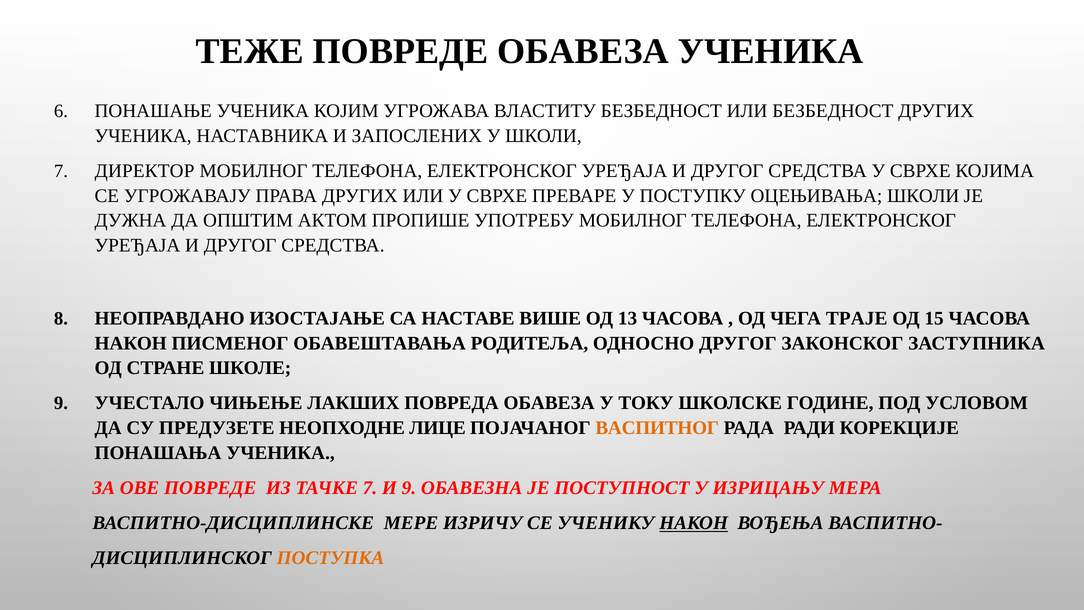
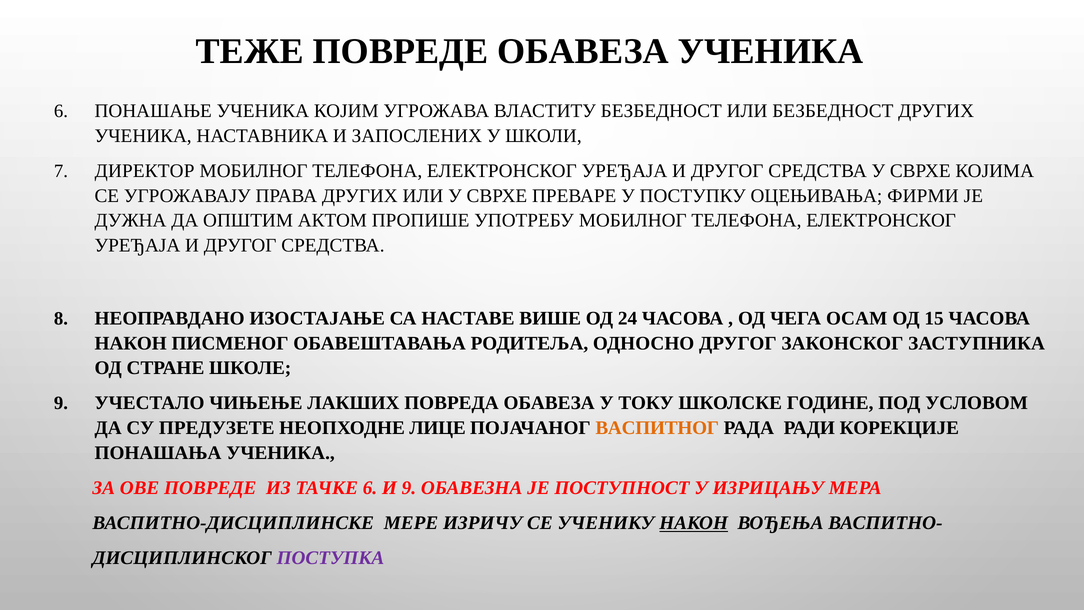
ОЦЕЊИВАЊА ШКОЛИ: ШКОЛИ -> ФИРМИ
13: 13 -> 24
ТРАЈЕ: ТРАЈЕ -> ОСАМ
ТАЧКЕ 7: 7 -> 6
ПОСТУПКА colour: orange -> purple
